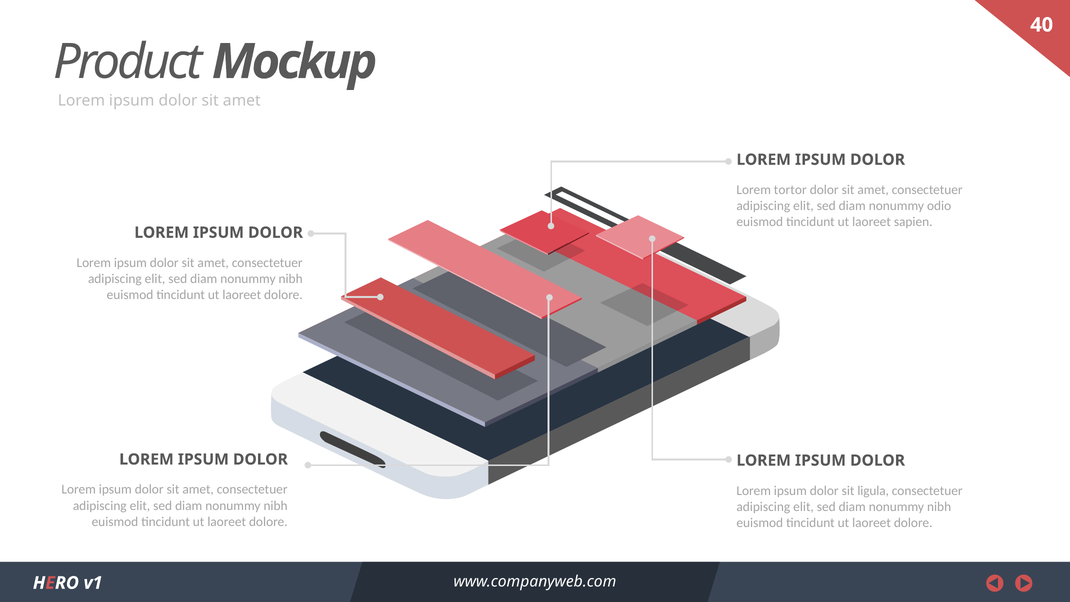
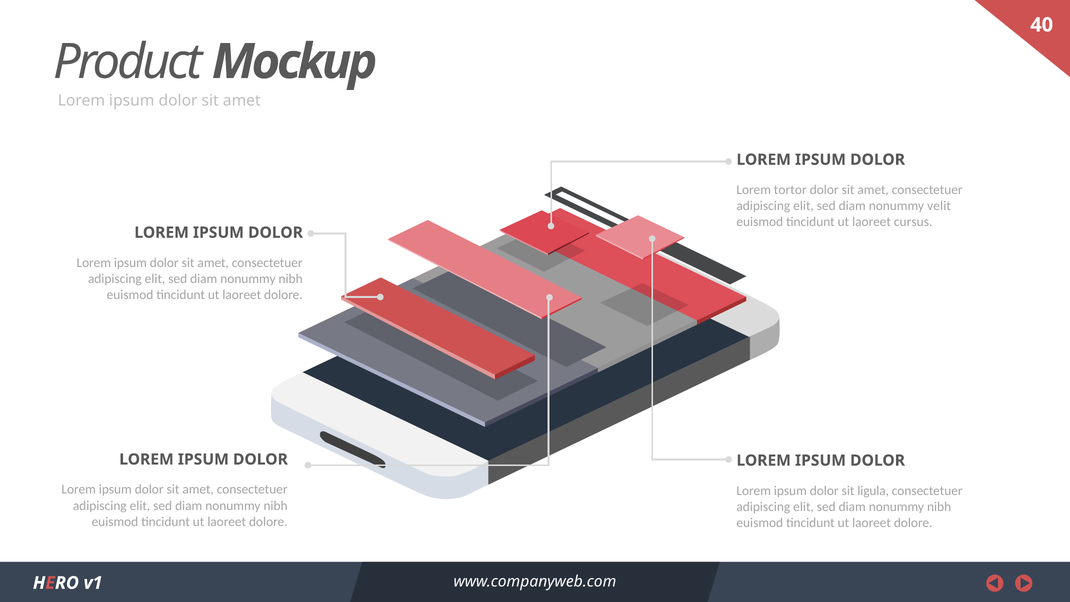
odio: odio -> velit
sapien: sapien -> cursus
